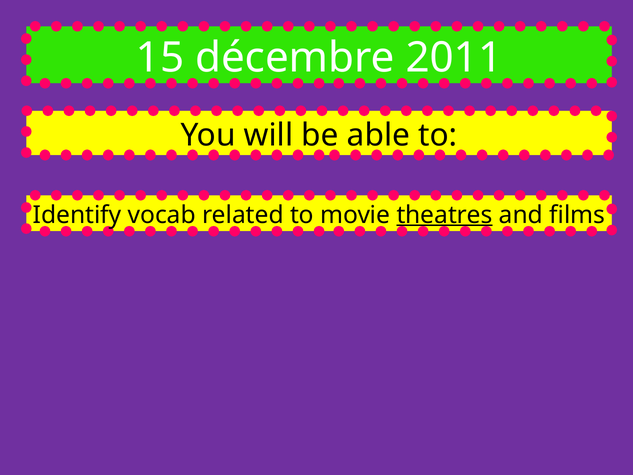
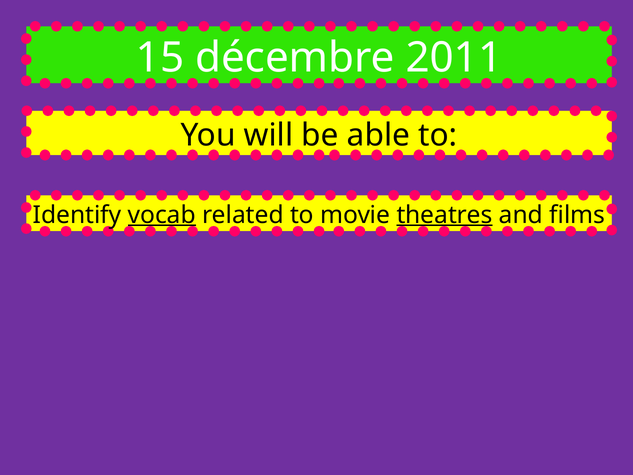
vocab underline: none -> present
